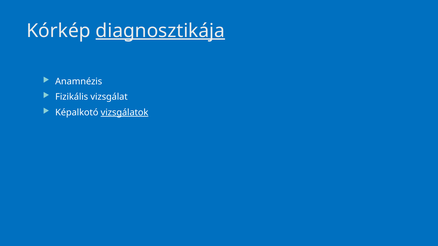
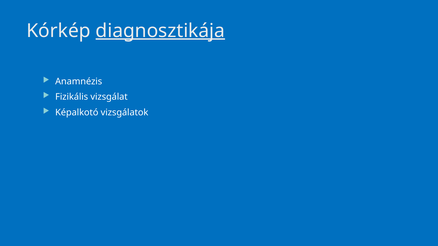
vizsgálatok underline: present -> none
